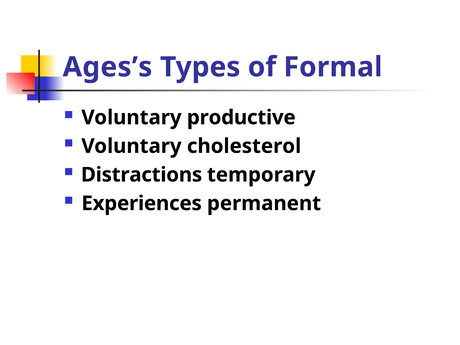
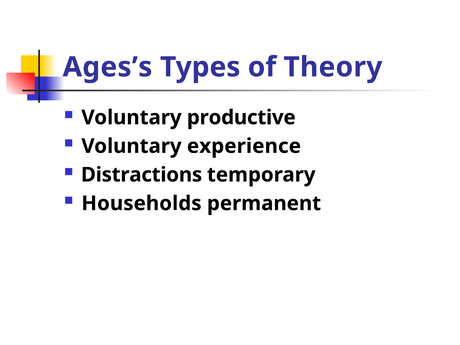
Formal: Formal -> Theory
cholesterol: cholesterol -> experience
Experiences: Experiences -> Households
